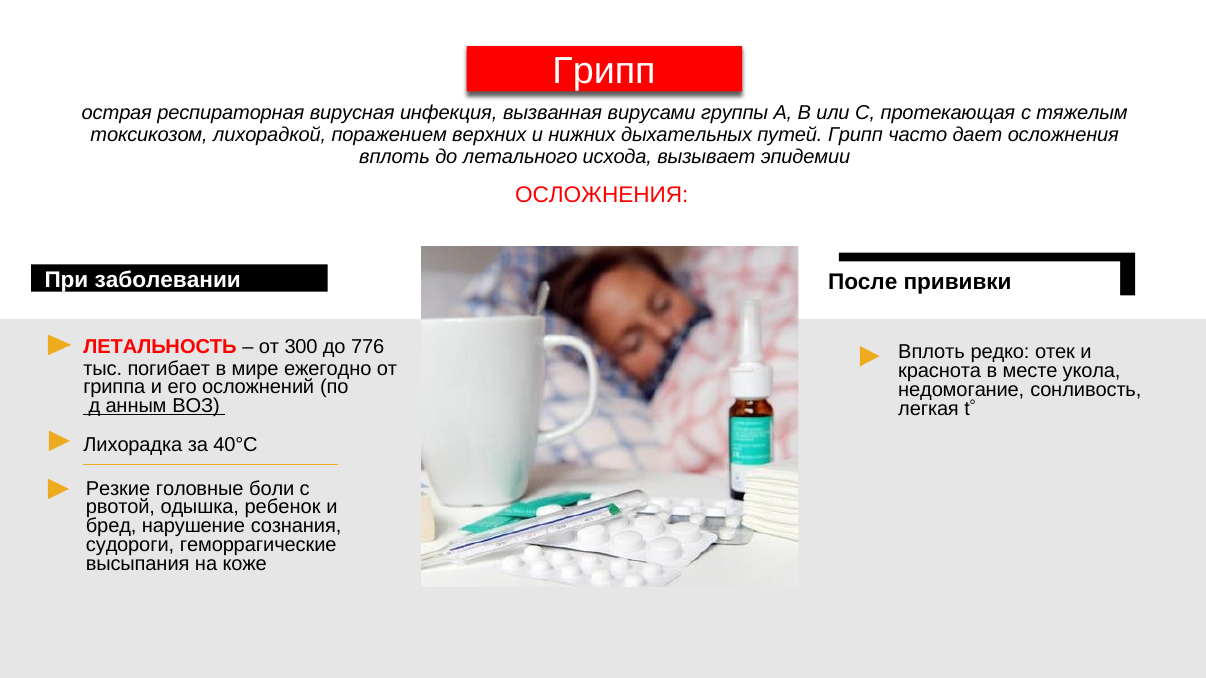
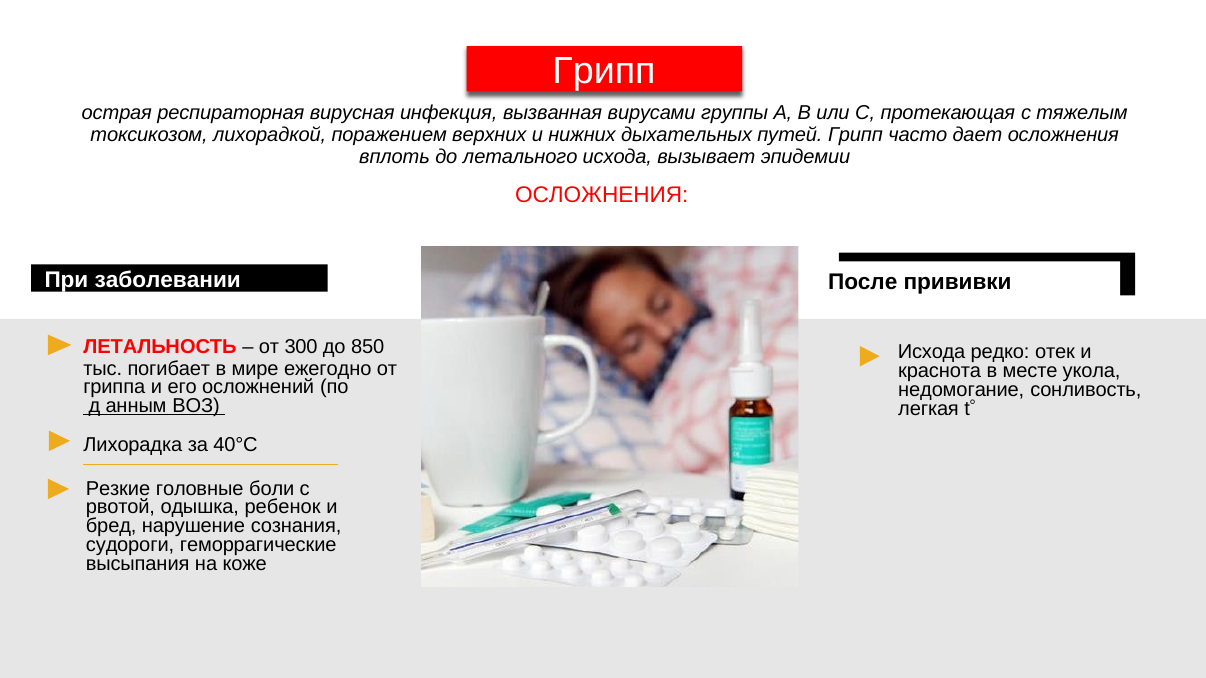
776: 776 -> 850
Вплоть at (932, 352): Вплоть -> Исхода
